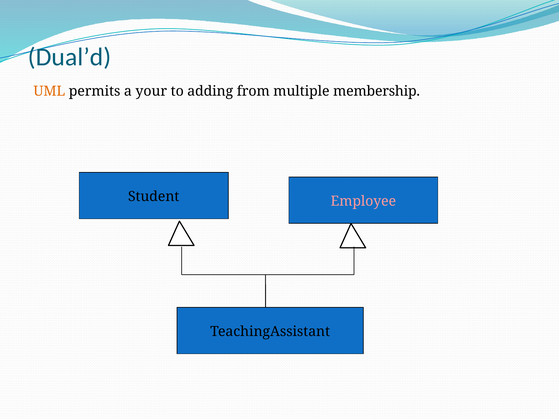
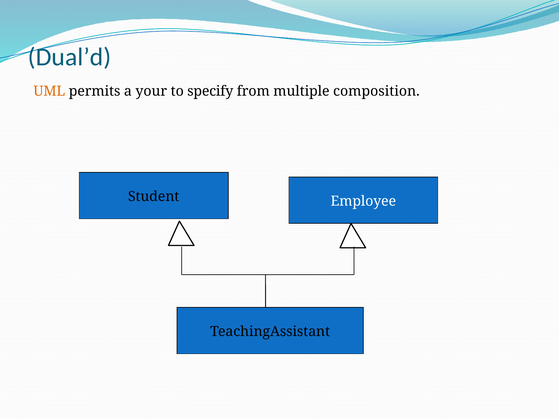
adding: adding -> specify
membership: membership -> composition
Employee colour: pink -> white
